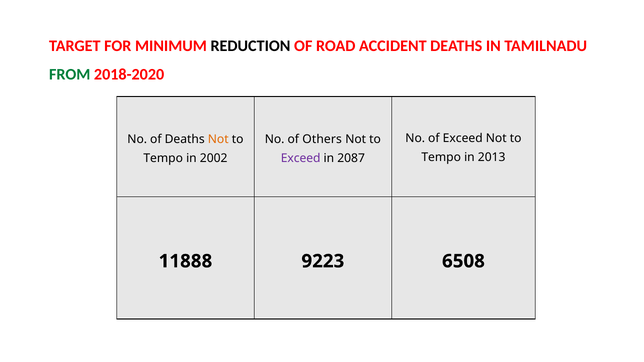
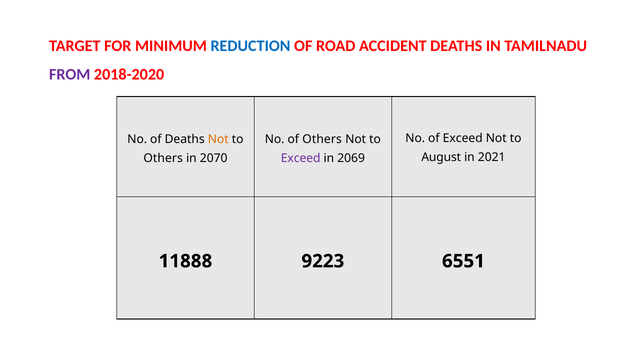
REDUCTION colour: black -> blue
FROM colour: green -> purple
Tempo at (441, 157): Tempo -> August
2013: 2013 -> 2021
Tempo at (163, 158): Tempo -> Others
2002: 2002 -> 2070
2087: 2087 -> 2069
6508: 6508 -> 6551
